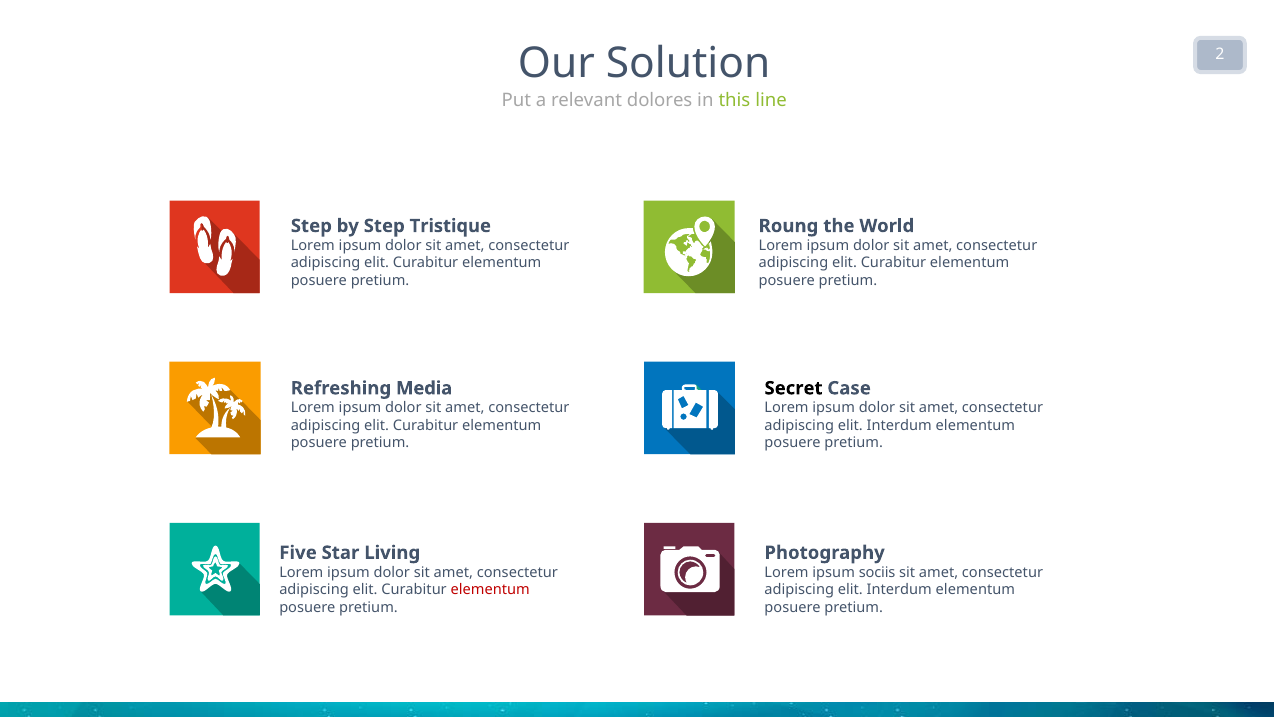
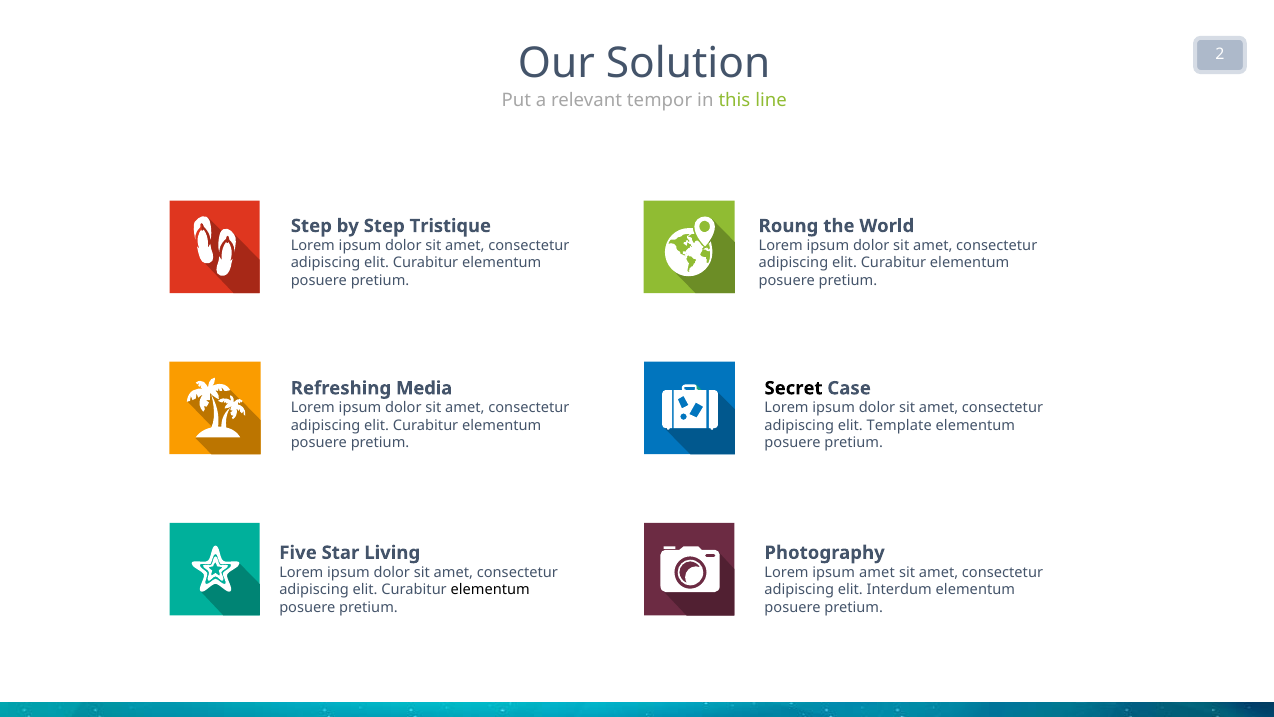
dolores: dolores -> tempor
Interdum at (899, 425): Interdum -> Template
ipsum sociis: sociis -> amet
elementum at (490, 590) colour: red -> black
